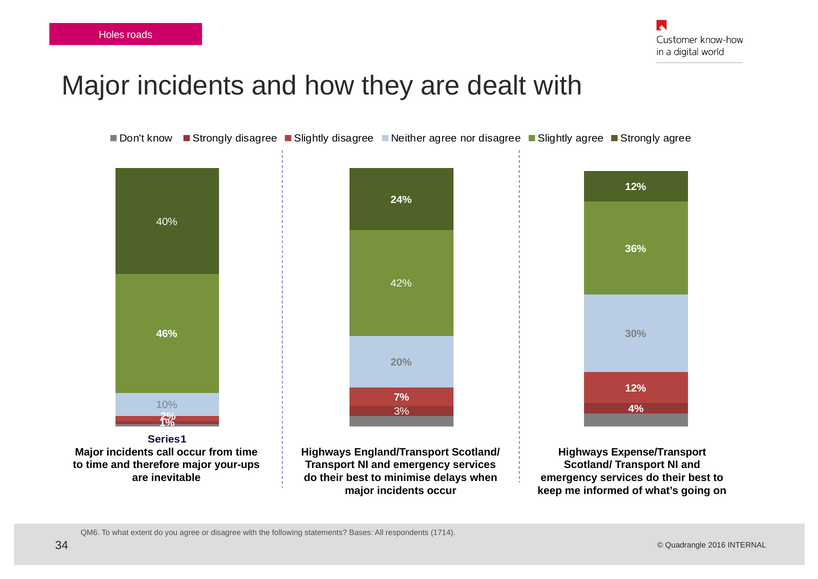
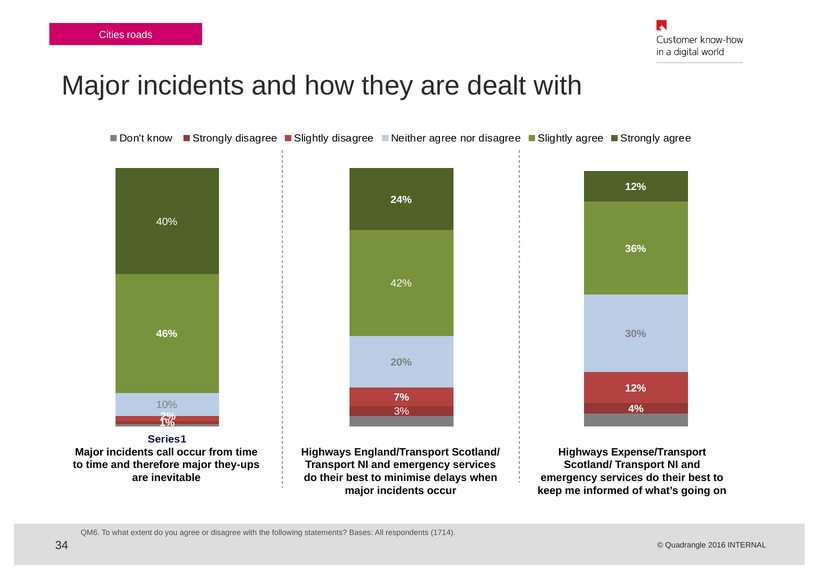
Holes: Holes -> Cities
your-ups: your-ups -> they-ups
